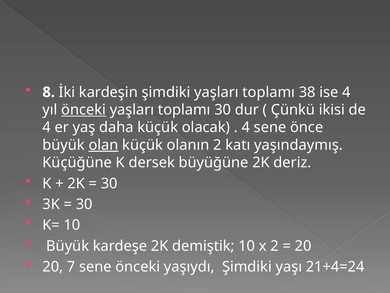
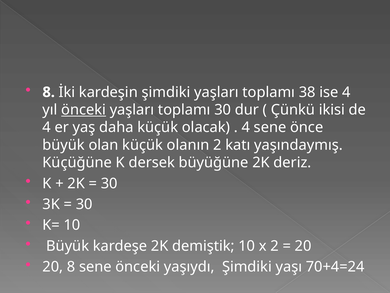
olan underline: present -> none
20 7: 7 -> 8
21+4=24: 21+4=24 -> 70+4=24
